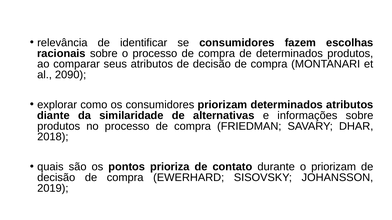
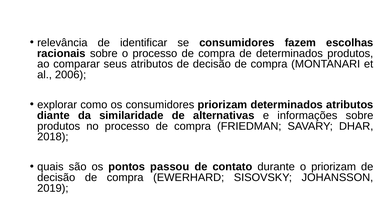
2090: 2090 -> 2006
prioriza: prioriza -> passou
